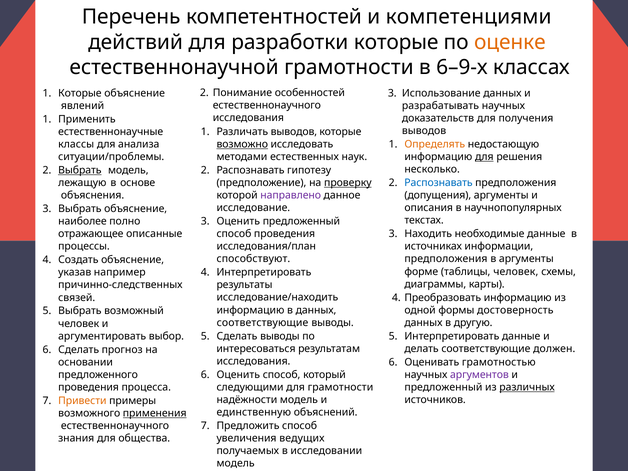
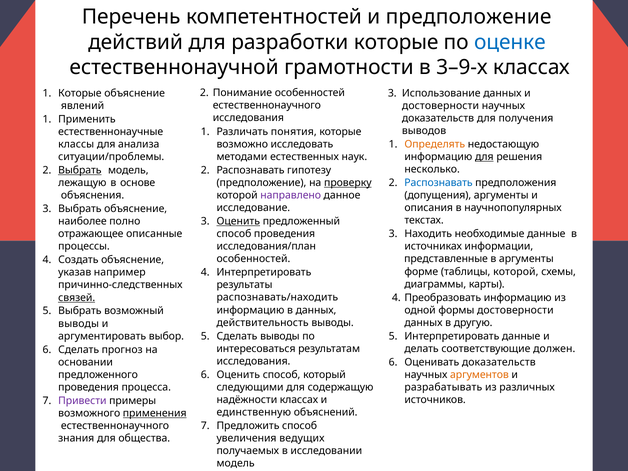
и компетенциями: компетенциями -> предположение
оценке colour: orange -> blue
6–9-х: 6–9-х -> 3–9-х
разрабатывать at (441, 106): разрабатывать -> достоверности
Различать выводов: выводов -> понятия
возможно underline: present -> none
Оценить at (238, 221) underline: none -> present
способствуют at (253, 259): способствуют -> особенностей
предположения at (446, 259): предположения -> представленные
таблицы человек: человек -> которой
исследование/находить: исследование/находить -> распознавать/находить
связей underline: none -> present
формы достоверность: достоверность -> достоверности
соответствующие at (263, 323): соответствующие -> действительность
человек at (79, 324): человек -> выводы
Оценивать грамотностью: грамотностью -> доказательств
аргументов colour: purple -> orange
для грамотности: грамотности -> содержащую
предложенный at (443, 387): предложенный -> разрабатывать
различных underline: present -> none
надёжности модель: модель -> классах
Привести colour: orange -> purple
